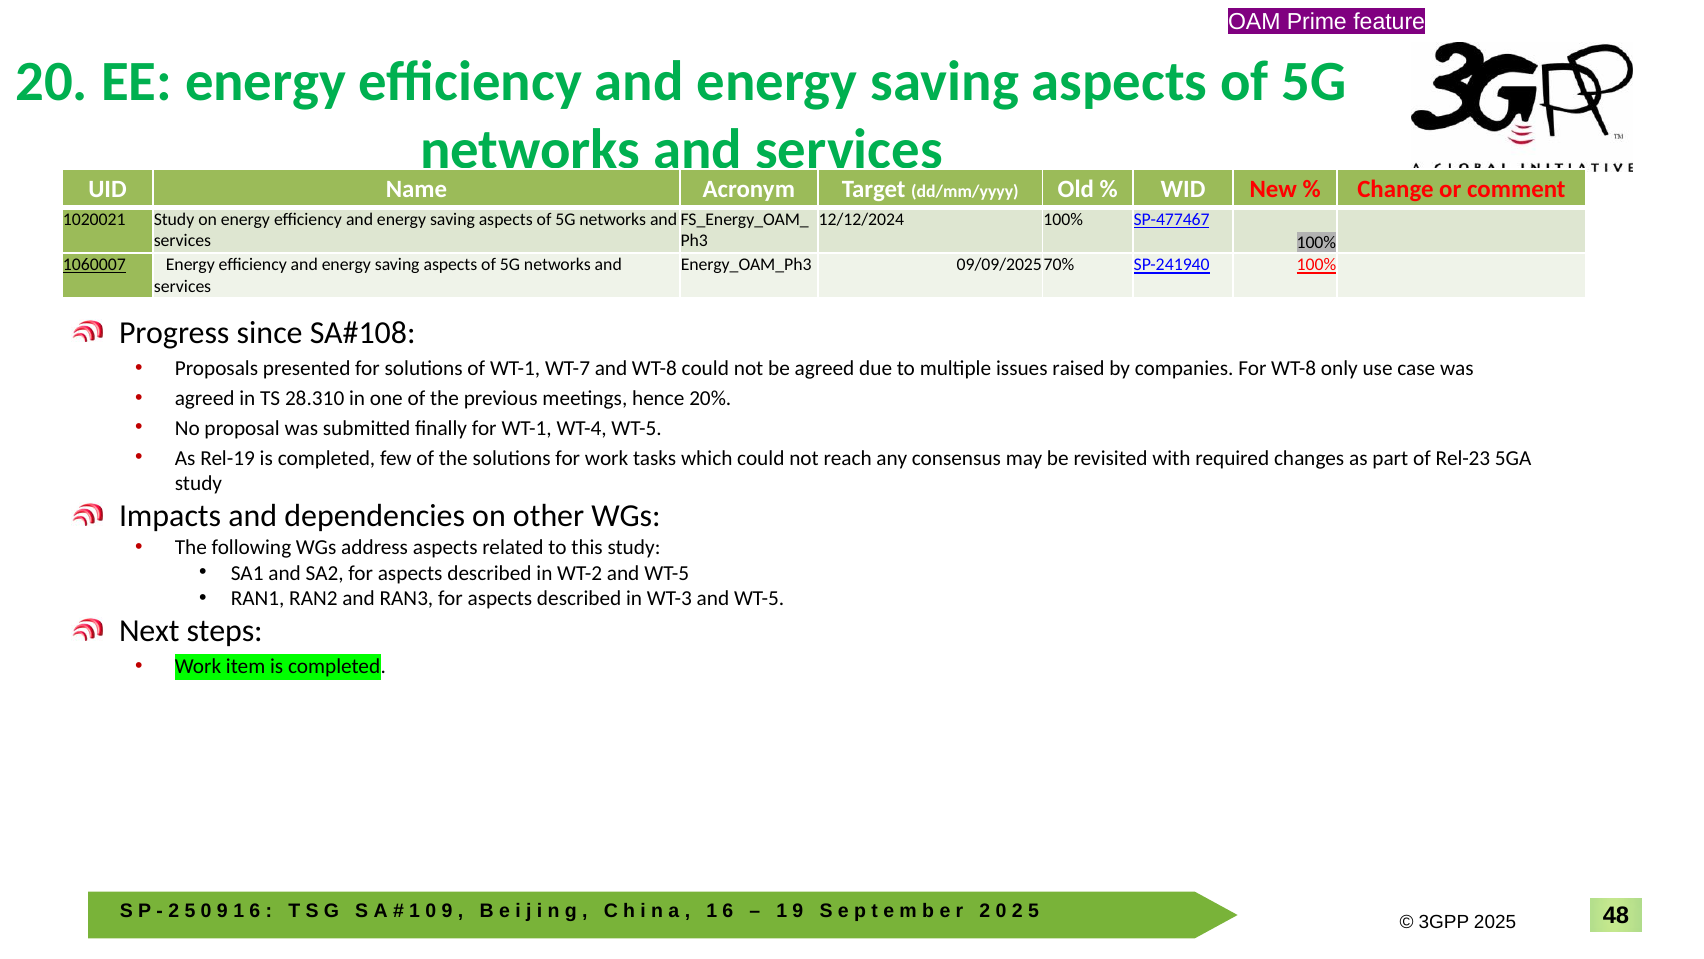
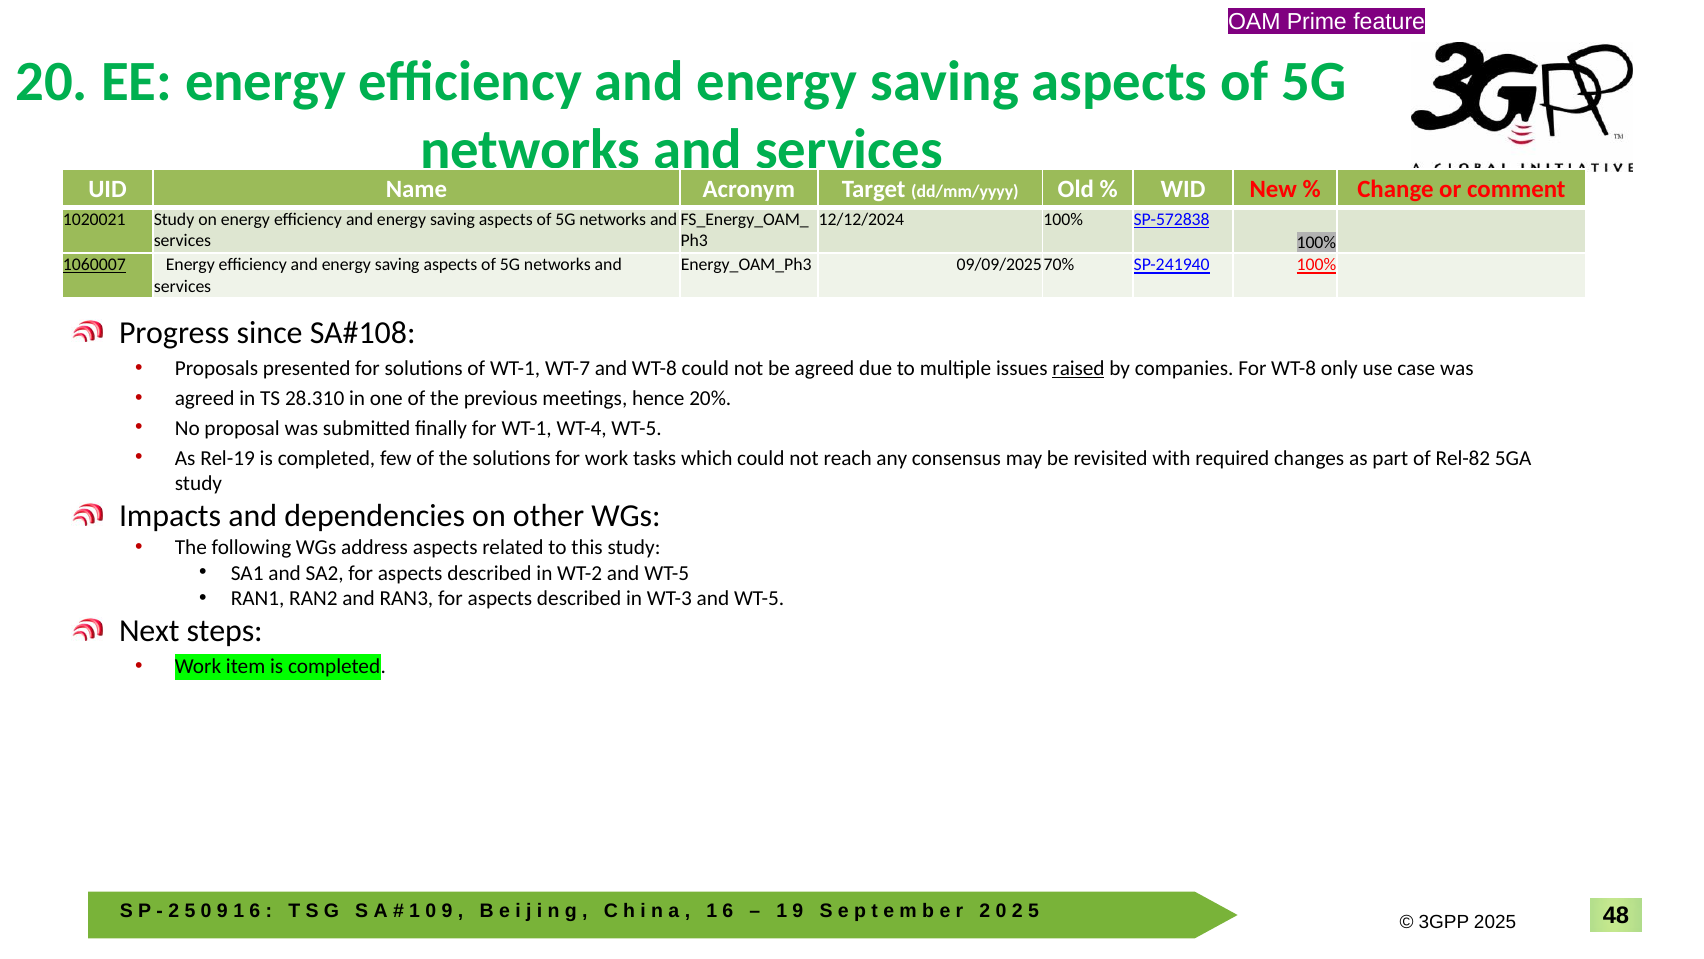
SP-477467: SP-477467 -> SP-572838
raised underline: none -> present
Rel-23: Rel-23 -> Rel-82
